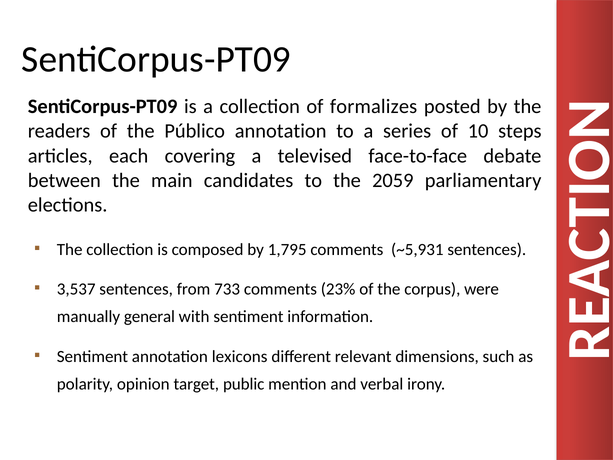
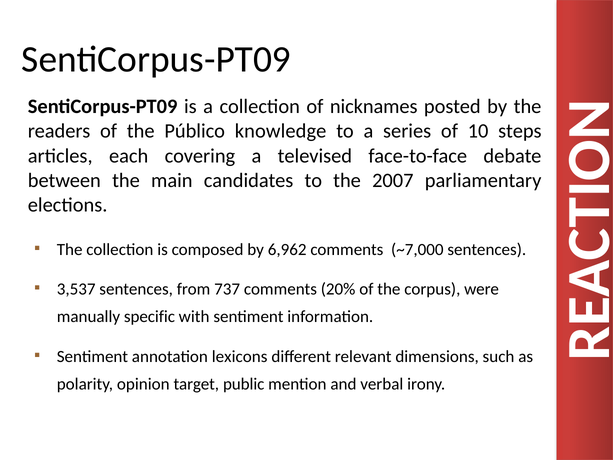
formalizes: formalizes -> nicknames
Público annotation: annotation -> knowledge
2059: 2059 -> 2007
1,795: 1,795 -> 6,962
~5,931: ~5,931 -> ~7,000
733: 733 -> 737
23%: 23% -> 20%
general: general -> specific
